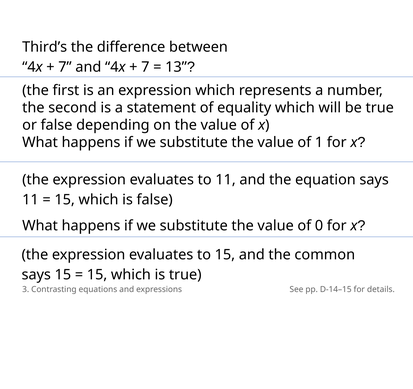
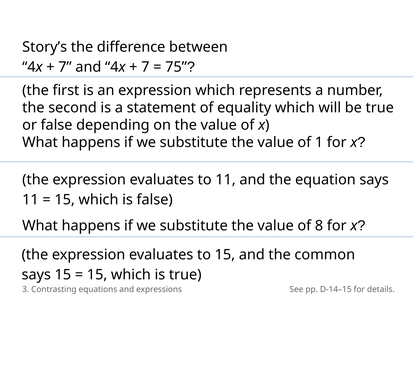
Third’s: Third’s -> Story’s
13: 13 -> 75
0: 0 -> 8
